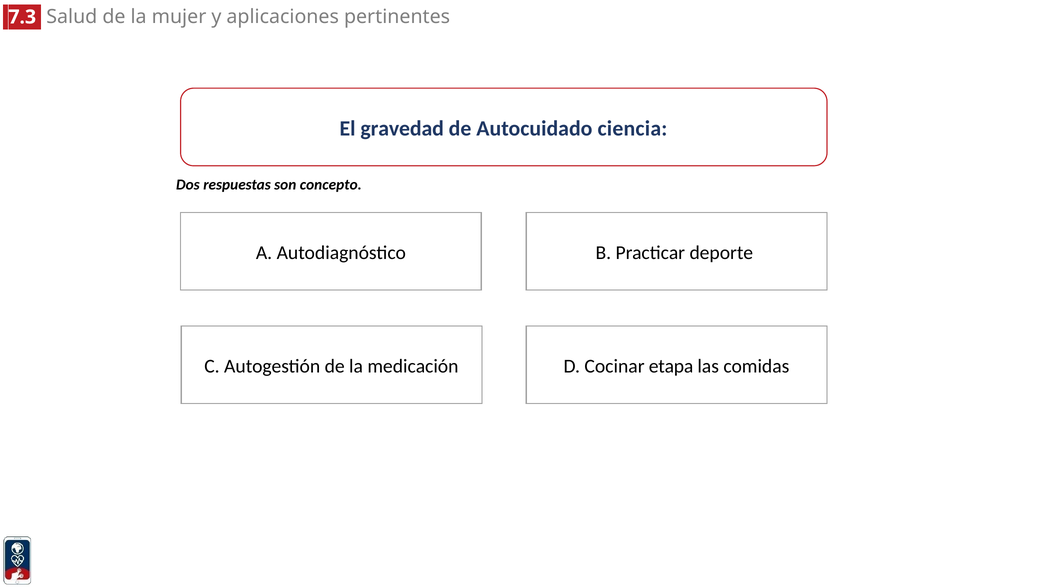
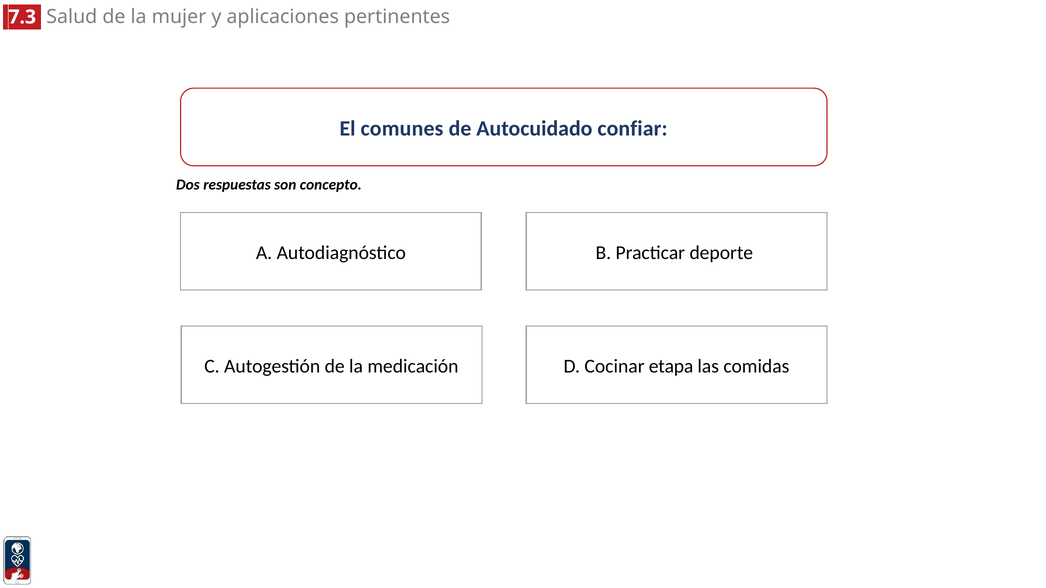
gravedad: gravedad -> comunes
ciencia: ciencia -> confiar
